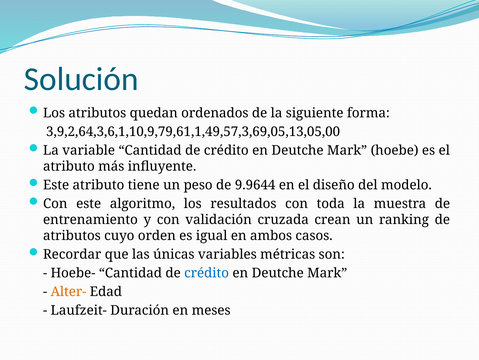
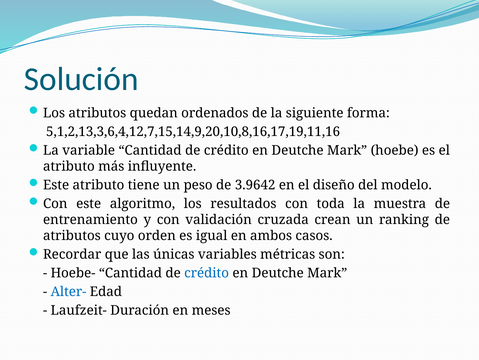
3,9,2,64,3,6,1,10,9,79,61,1,49,57,3,69,05,13,05,00: 3,9,2,64,3,6,1,10,9,79,61,1,49,57,3,69,05,13,05,00 -> 5,1,2,13,3,6,4,12,7,15,14,9,20,10,8,16,17,19,11,16
9.9644: 9.9644 -> 3.9642
Alter- colour: orange -> blue
